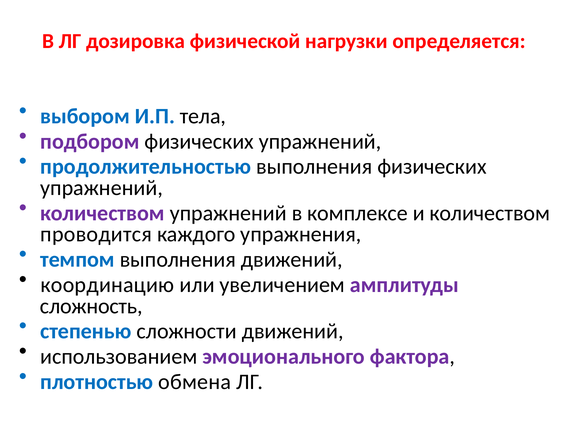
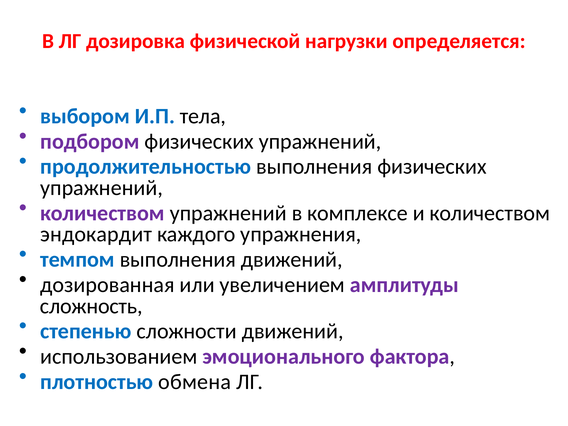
проводится: проводится -> эндокардит
координацию: координацию -> дозированная
